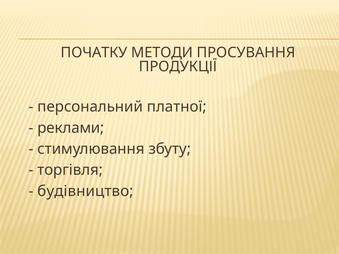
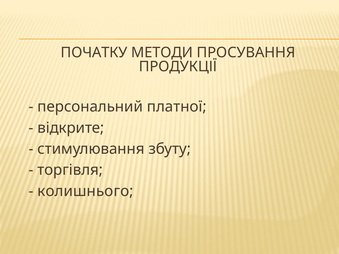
реклами: реклами -> відкрите
будівництво: будівництво -> колишнього
